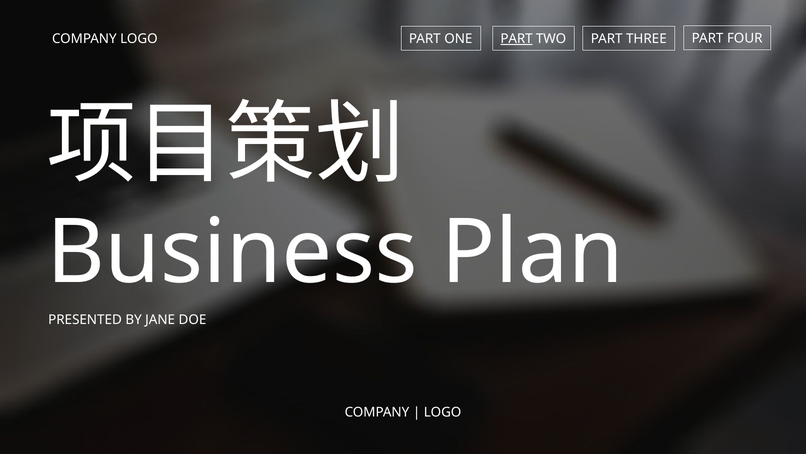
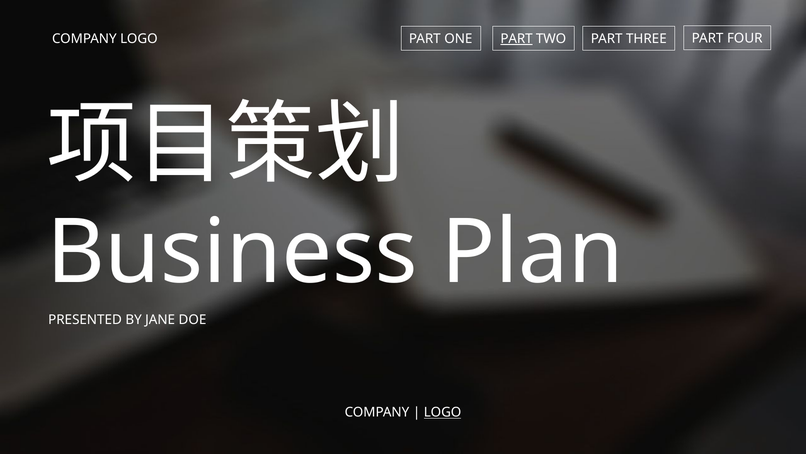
LOGO at (443, 412) underline: none -> present
